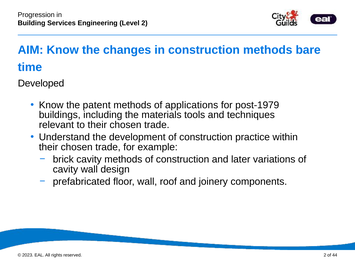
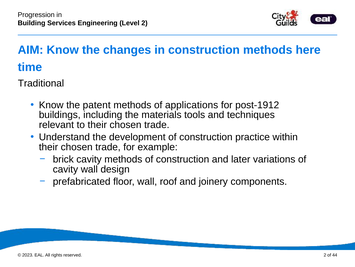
bare: bare -> here
Developed: Developed -> Traditional
post-1979: post-1979 -> post-1912
